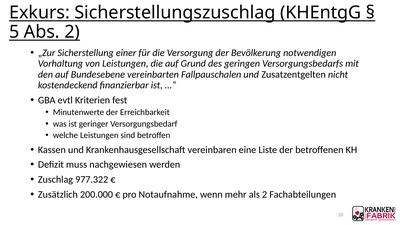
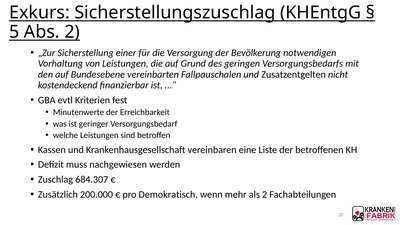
977.322: 977.322 -> 684.307
Notaufnahme: Notaufnahme -> Demokratisch
